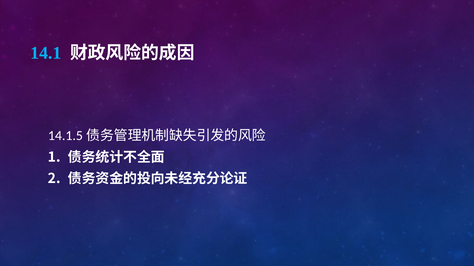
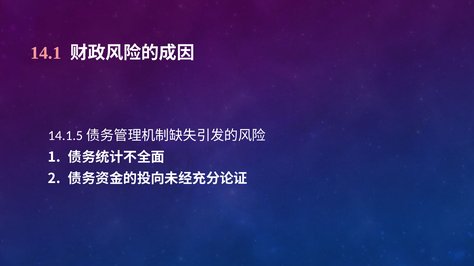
14.1 colour: light blue -> pink
